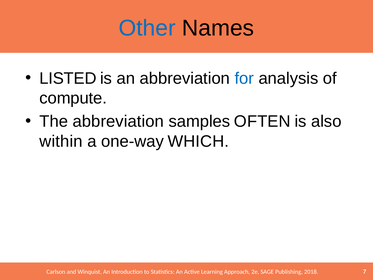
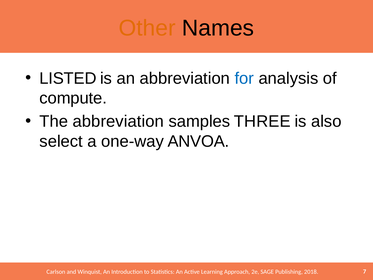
Other colour: blue -> orange
OFTEN: OFTEN -> THREE
within: within -> select
WHICH: WHICH -> ANVOA
